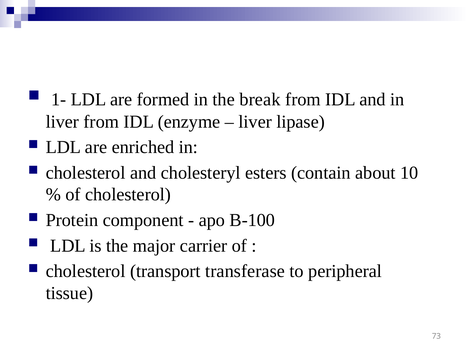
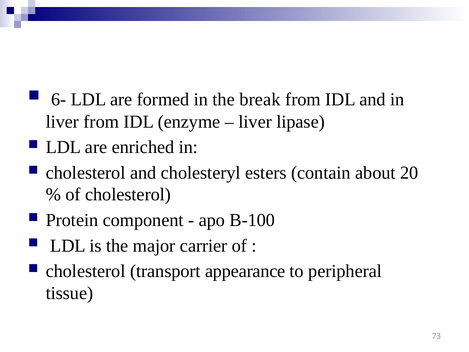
1-: 1- -> 6-
10: 10 -> 20
transferase: transferase -> appearance
